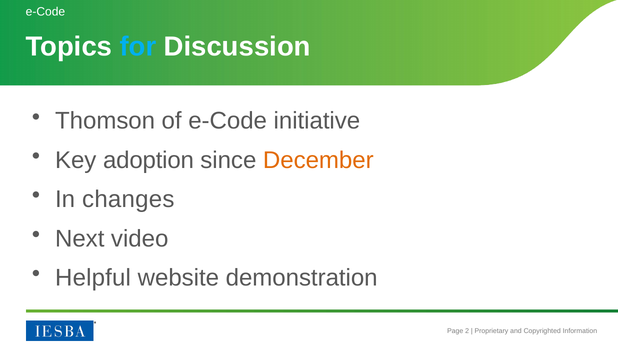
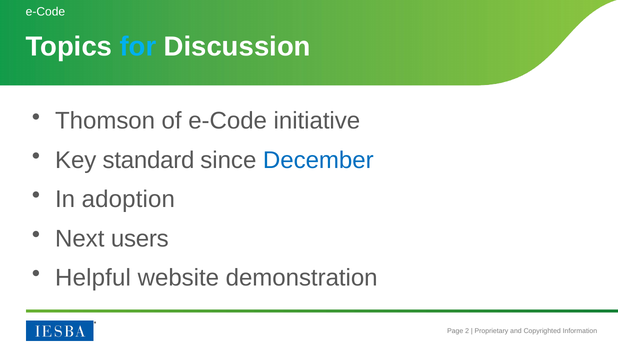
adoption: adoption -> standard
December colour: orange -> blue
changes: changes -> adoption
video: video -> users
